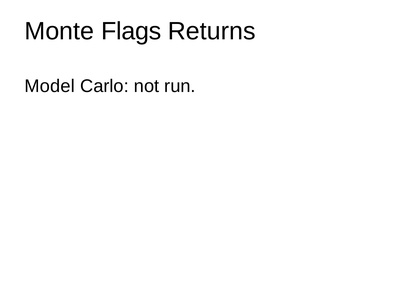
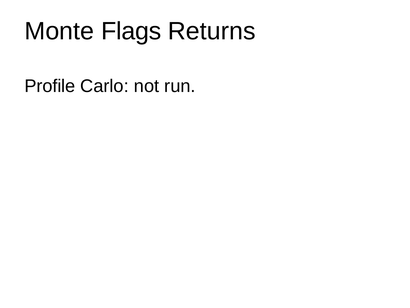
Model: Model -> Profile
